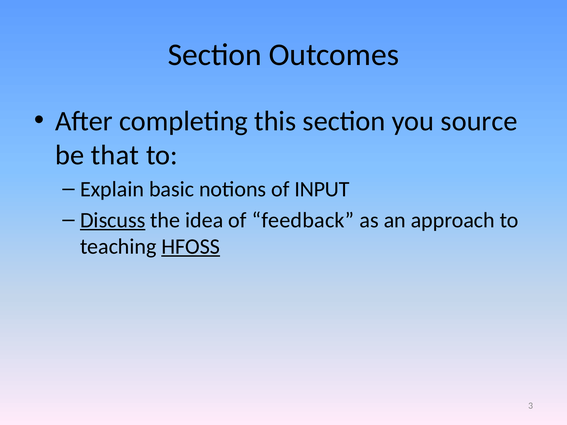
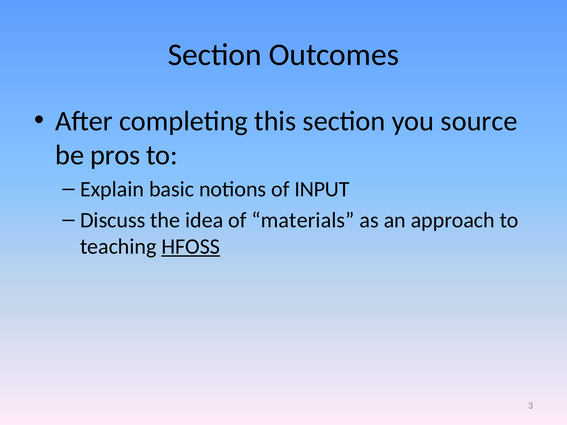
that: that -> pros
Discuss underline: present -> none
feedback: feedback -> materials
